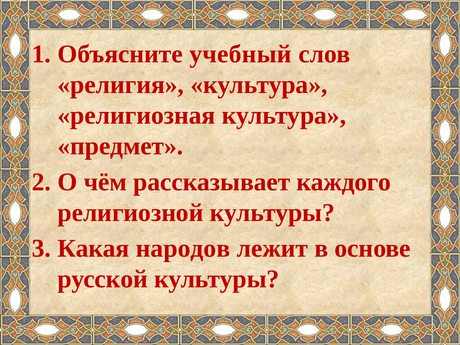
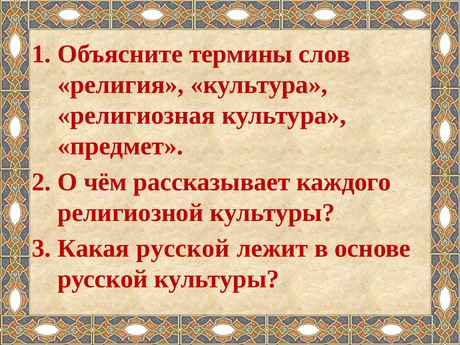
учебный: учебный -> термины
Какая народов: народов -> русской
